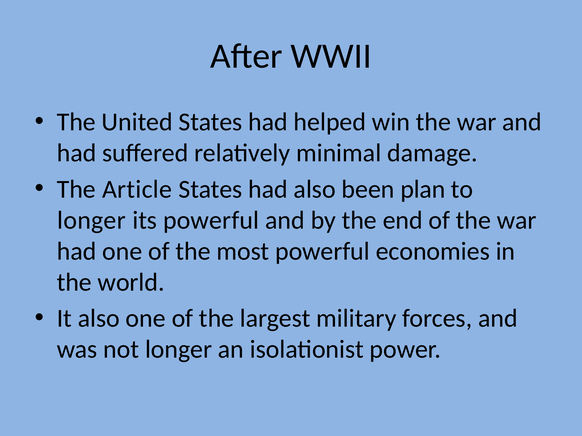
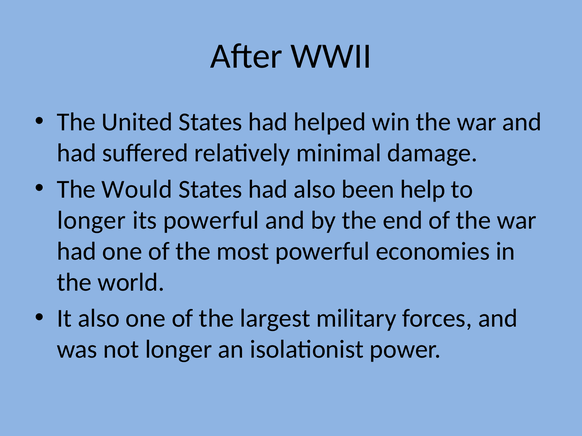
Article: Article -> Would
plan: plan -> help
